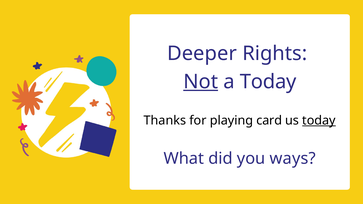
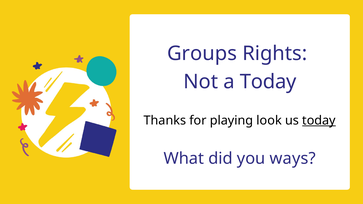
Deeper: Deeper -> Groups
Not underline: present -> none
card: card -> look
